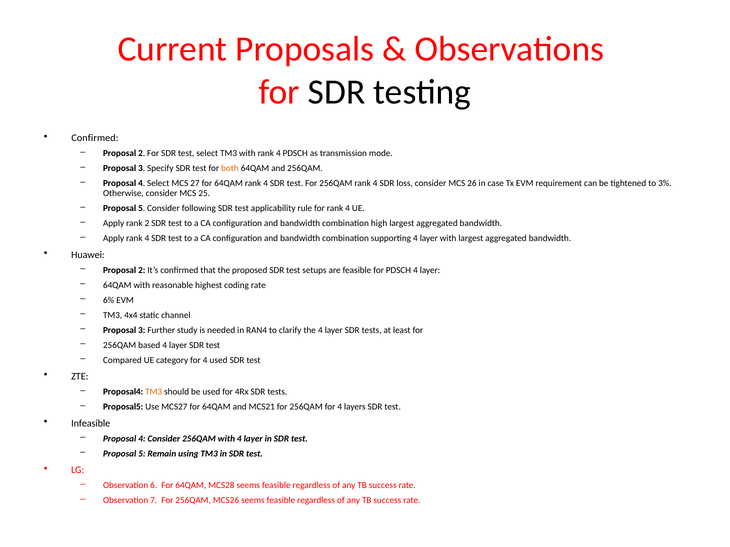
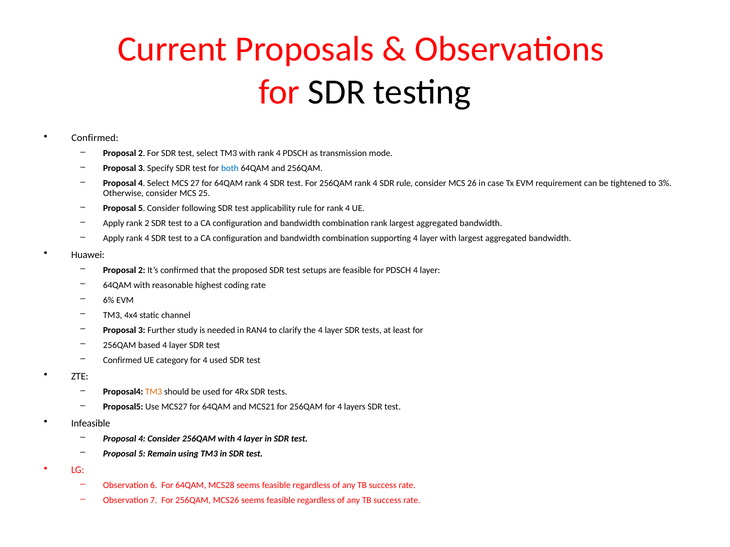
both colour: orange -> blue
SDR loss: loss -> rule
combination high: high -> rank
Compared at (122, 360): Compared -> Confirmed
